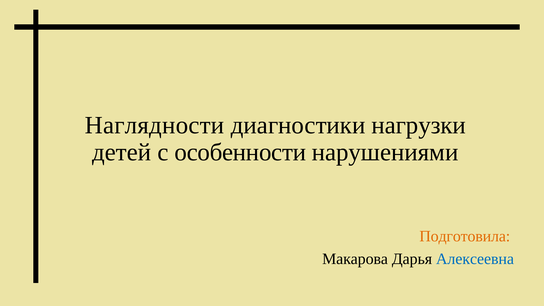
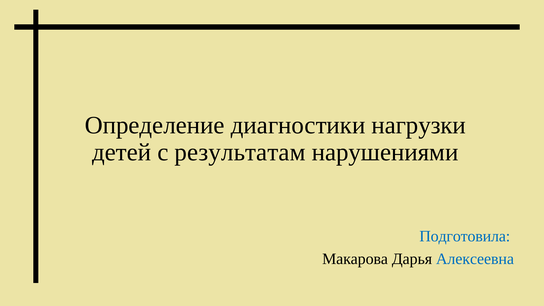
Наглядности: Наглядности -> Определение
особенности: особенности -> результатам
Подготовила colour: orange -> blue
